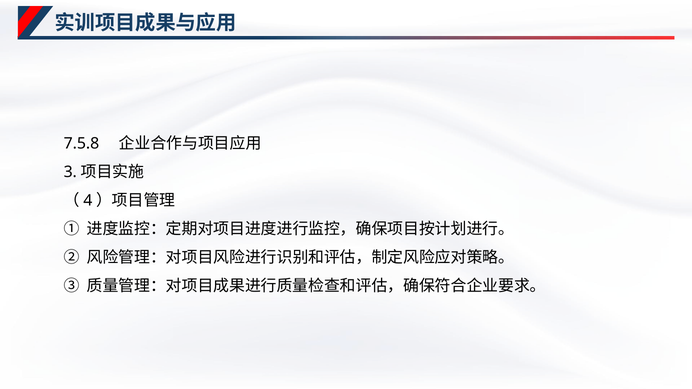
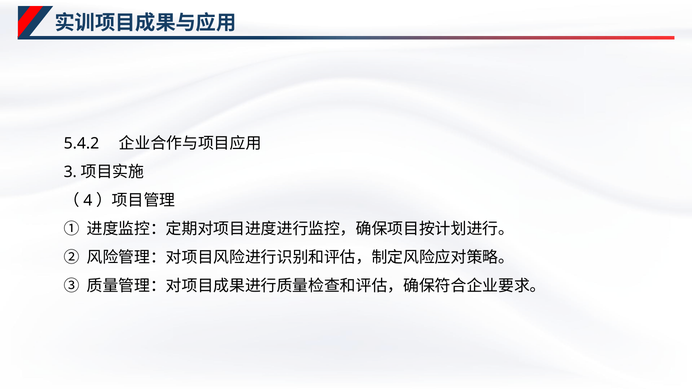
7.5.8: 7.5.8 -> 5.4.2
